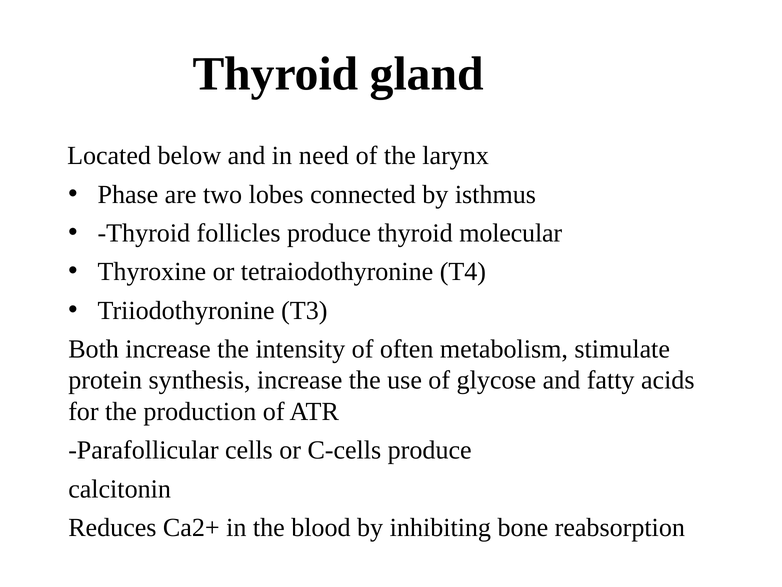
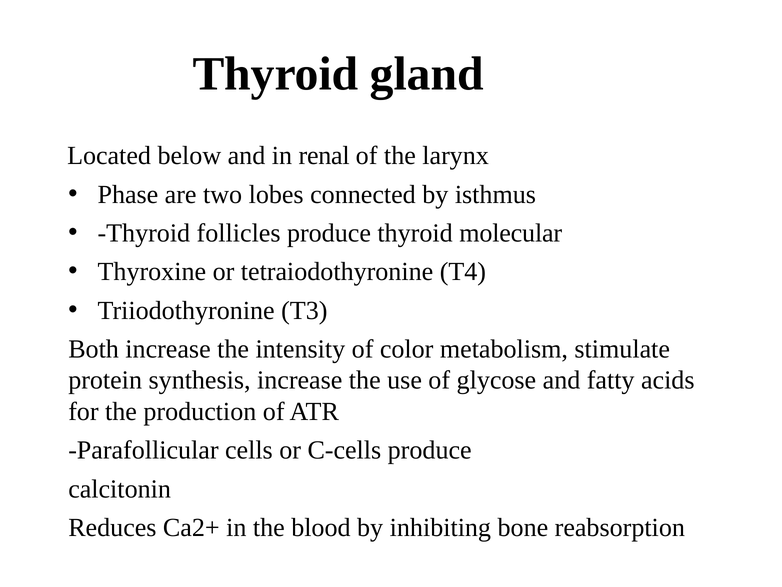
need: need -> renal
often: often -> color
